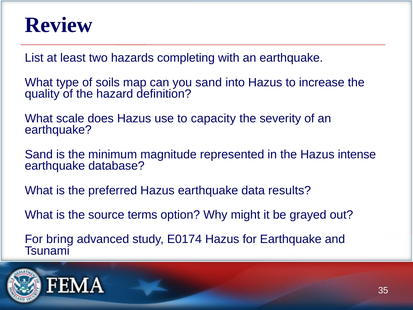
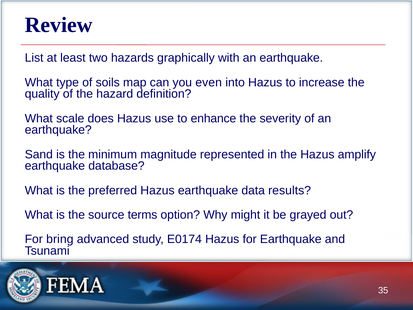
completing: completing -> graphically
you sand: sand -> even
capacity: capacity -> enhance
intense: intense -> amplify
